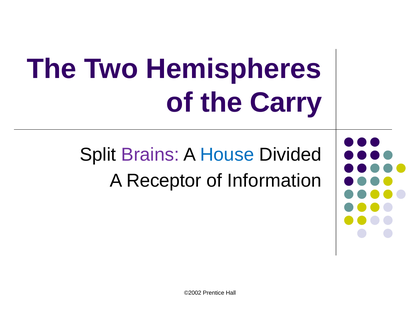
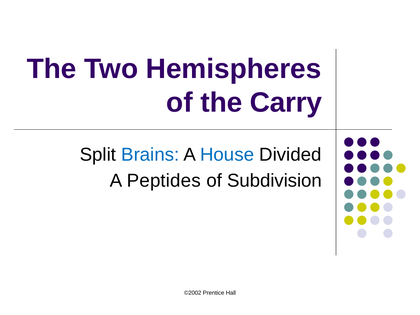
Brains colour: purple -> blue
Receptor: Receptor -> Peptides
Information: Information -> Subdivision
